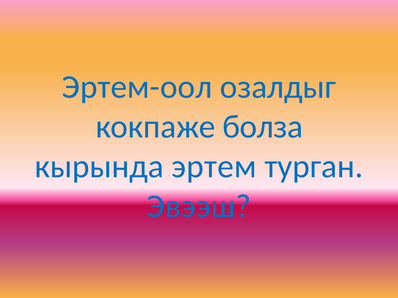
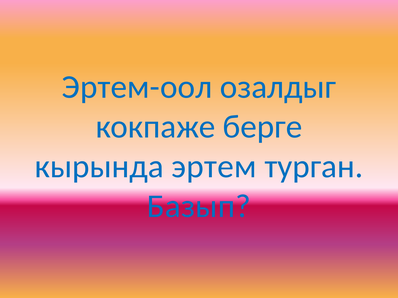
болза: болза -> берге
Эвээш: Эвээш -> Базып
